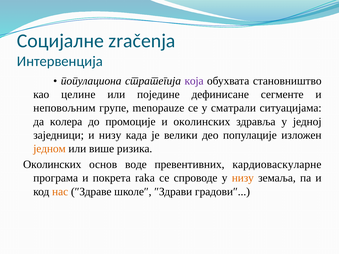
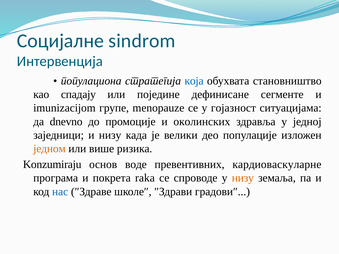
zračenja: zračenja -> sindrom
која colour: purple -> blue
целине: целине -> спадају
неповољним: неповољним -> imunizacijom
сматрали: сматрали -> гојазност
колера: колера -> dnevno
Околинских at (52, 165): Околинских -> Konzumiraju
нас colour: orange -> blue
